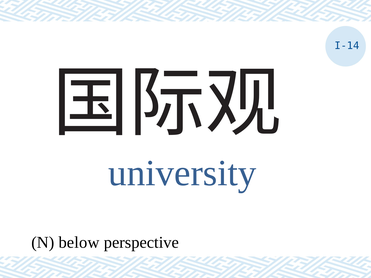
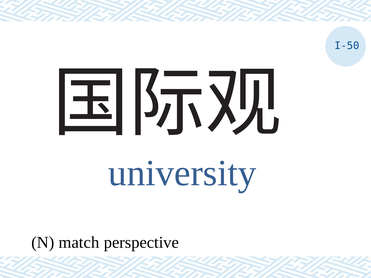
I-14: I-14 -> I-50
below: below -> match
